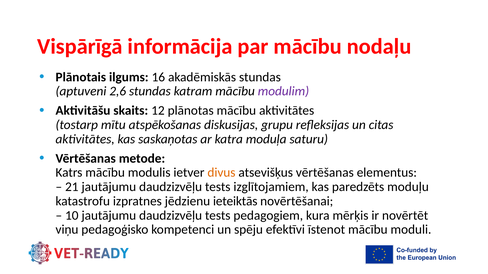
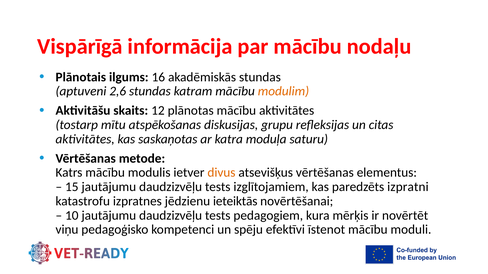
modulim colour: purple -> orange
21: 21 -> 15
moduļu: moduļu -> izpratni
